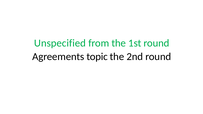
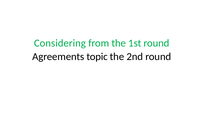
Unspecified: Unspecified -> Considering
